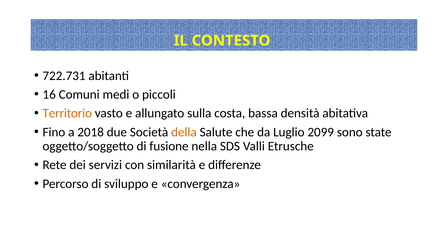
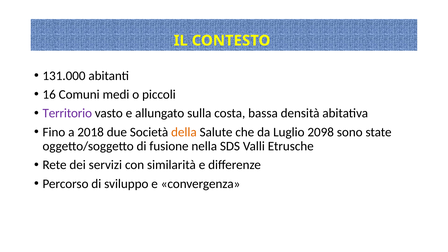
722.731: 722.731 -> 131.000
Territorio colour: orange -> purple
2099: 2099 -> 2098
